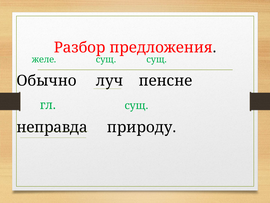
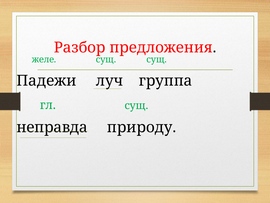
Обычно: Обычно -> Падежи
пенсне: пенсне -> группа
